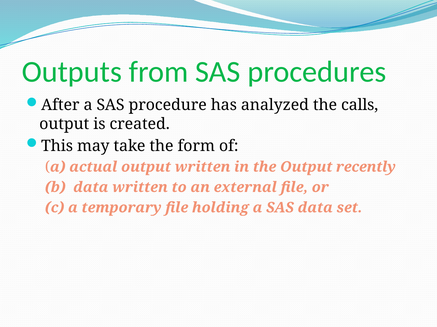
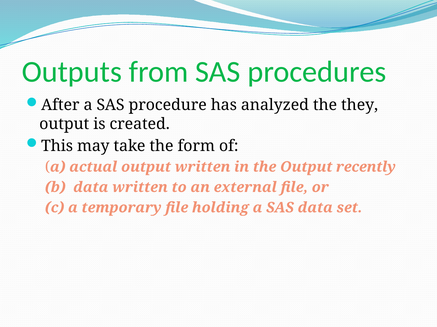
calls: calls -> they
